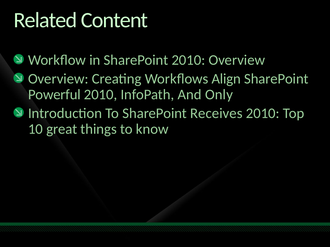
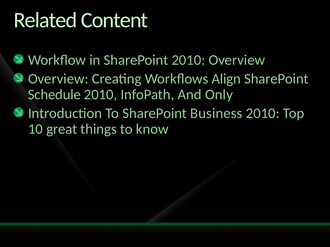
Powerful: Powerful -> Schedule
Receives: Receives -> Business
